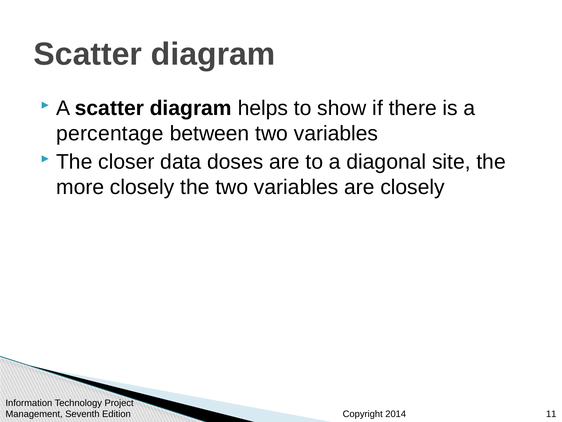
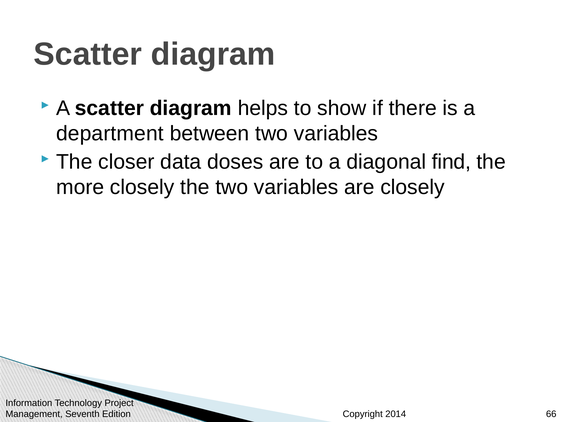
percentage: percentage -> department
site: site -> find
11: 11 -> 66
